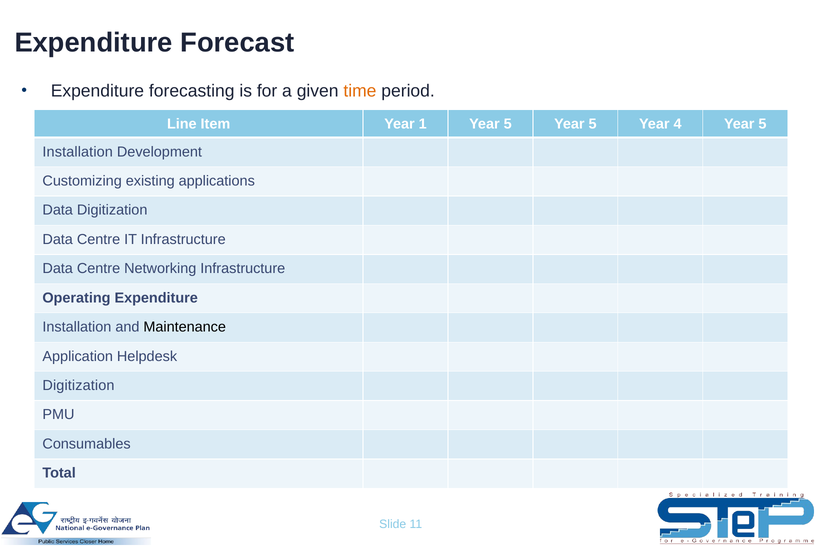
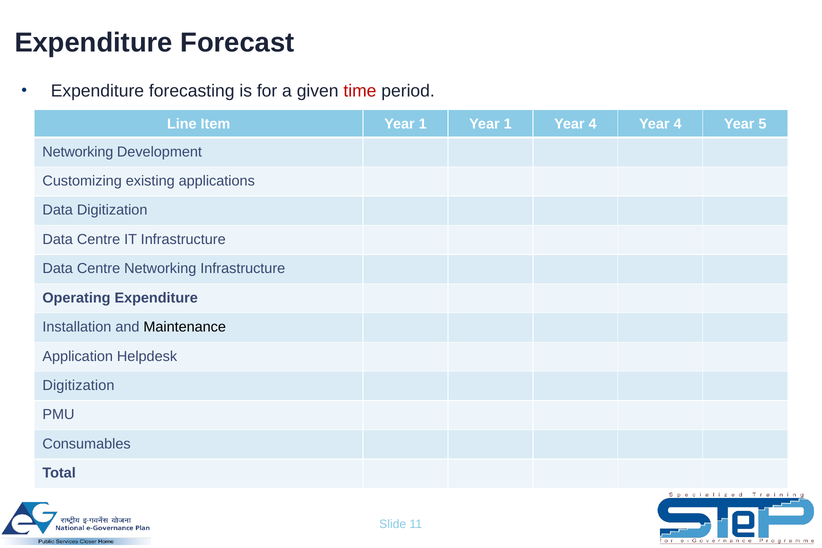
time colour: orange -> red
1 Year 5: 5 -> 1
5 at (593, 124): 5 -> 4
Installation at (78, 152): Installation -> Networking
